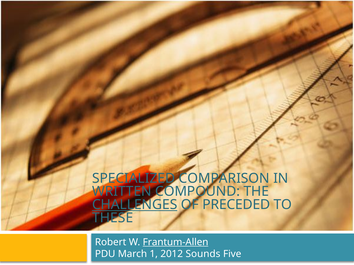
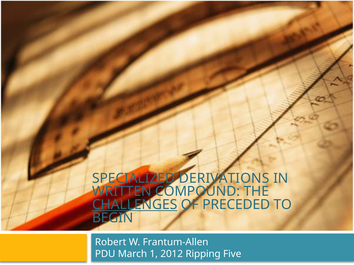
COMPARISON: COMPARISON -> DERIVATIONS
THESE: THESE -> BEGIN
Frantum-Allen underline: present -> none
Sounds: Sounds -> Ripping
